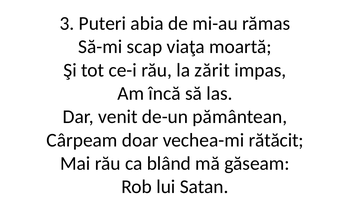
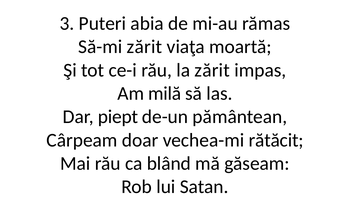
Să-mi scap: scap -> zărit
încă: încă -> milă
venit: venit -> piept
